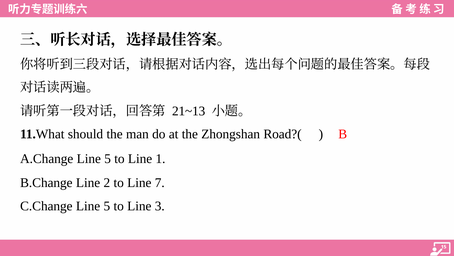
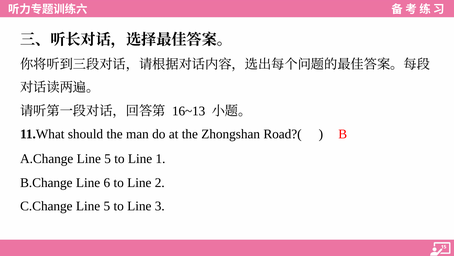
21~13: 21~13 -> 16~13
2: 2 -> 6
7: 7 -> 2
